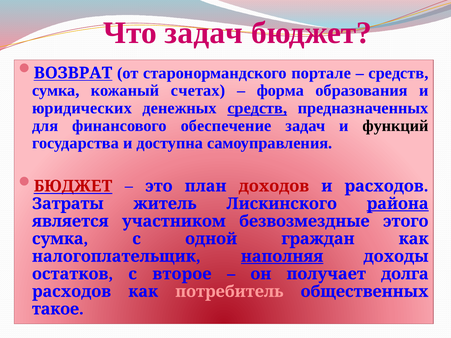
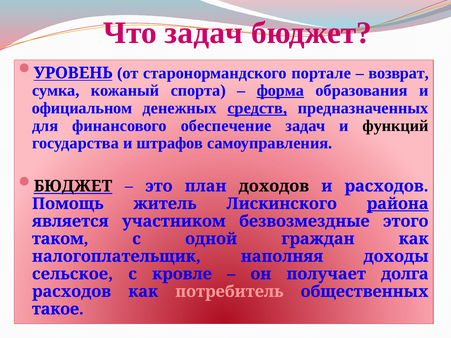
ВОЗВРАТ: ВОЗВРАТ -> УРОВЕНЬ
средств at (398, 73): средств -> возврат
счетах: счетах -> спорта
форма underline: none -> present
юридических: юридических -> официальном
доступна: доступна -> штрафов
БЮДЖЕТ at (73, 186) colour: red -> black
доходов colour: red -> black
Затраты: Затраты -> Помощь
сумка at (60, 239): сумка -> таком
наполняя underline: present -> none
остатков: остатков -> сельское
второе: второе -> кровле
